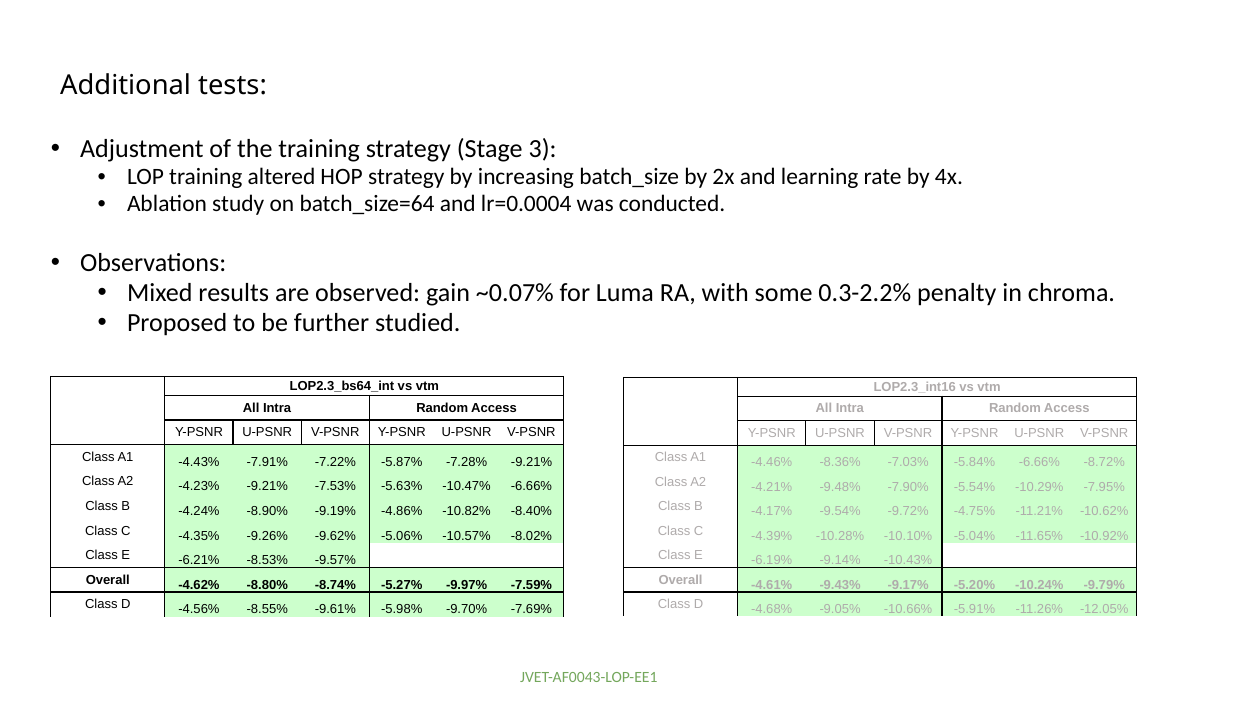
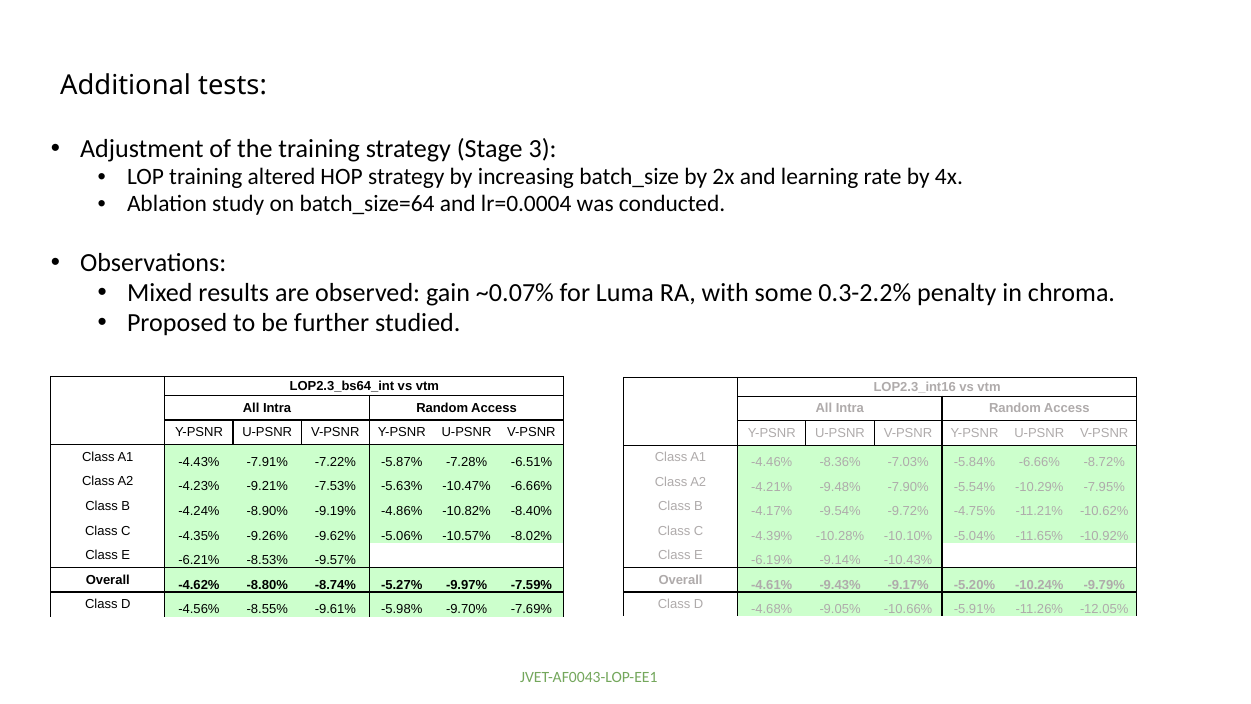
-7.28% -9.21%: -9.21% -> -6.51%
